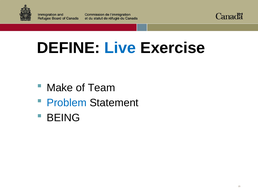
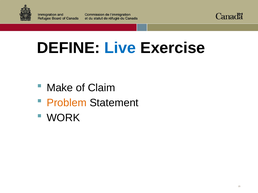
Team: Team -> Claim
Problem colour: blue -> orange
BEING: BEING -> WORK
